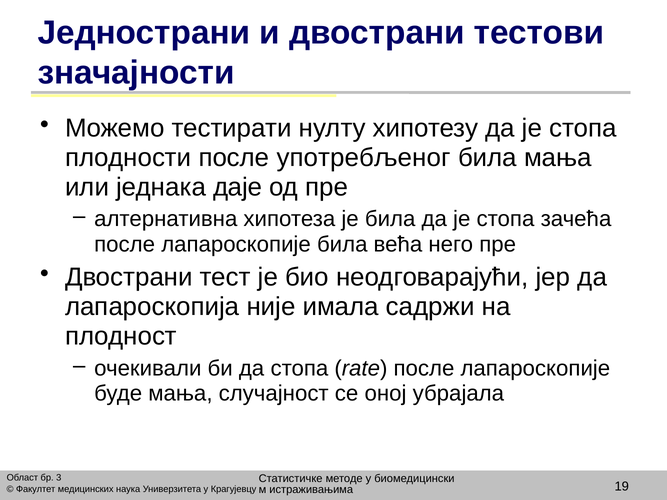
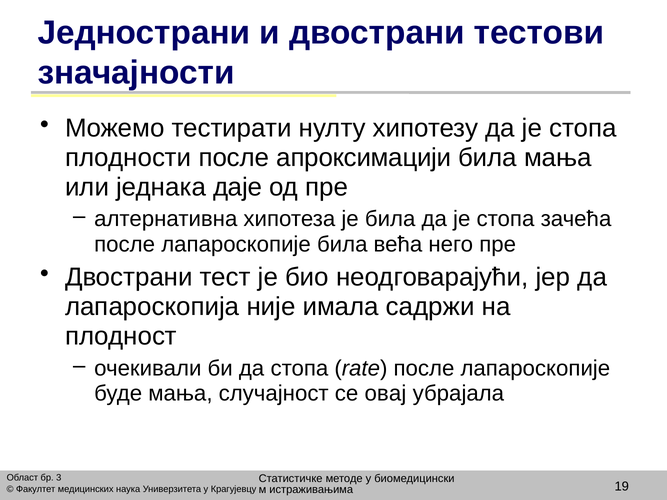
употребљеног: употребљеног -> апроксимацији
оној: оној -> овај
